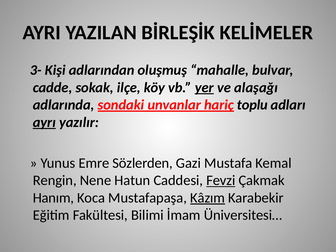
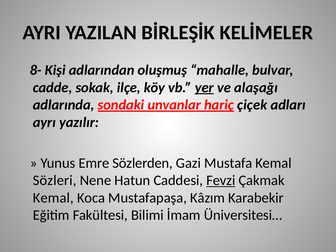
3-: 3- -> 8-
toplu: toplu -> çiçek
ayrı underline: present -> none
Rengin: Rengin -> Sözleri
Hanım at (53, 198): Hanım -> Kemal
Kâzım underline: present -> none
